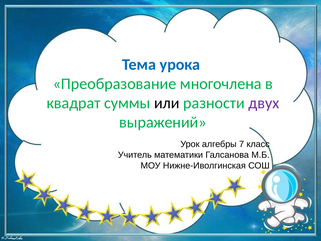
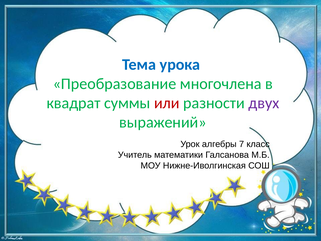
или colour: black -> red
